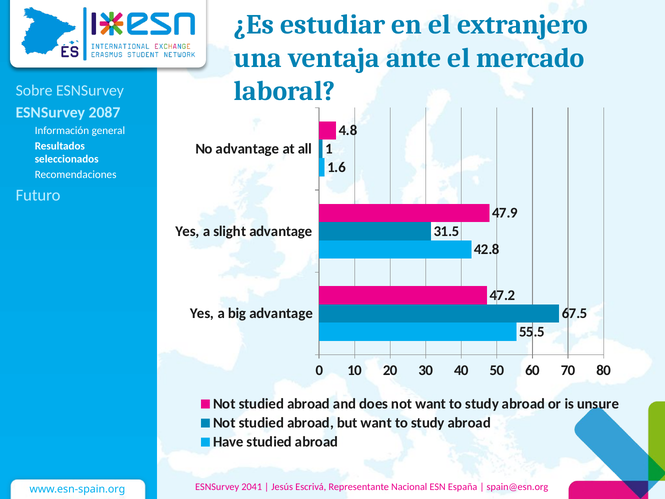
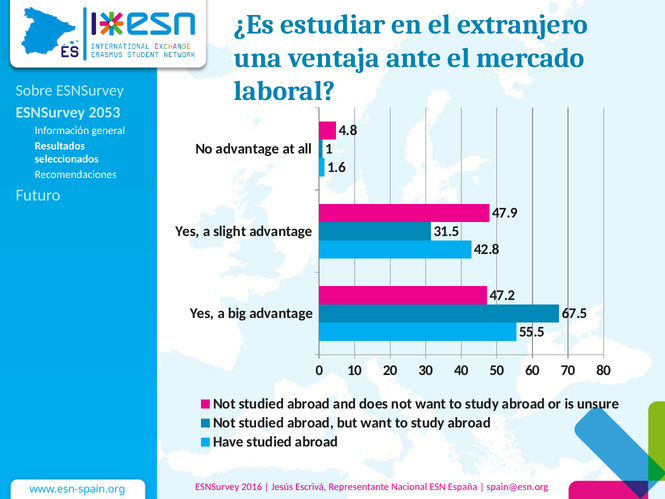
2087: 2087 -> 2053
2041: 2041 -> 2016
